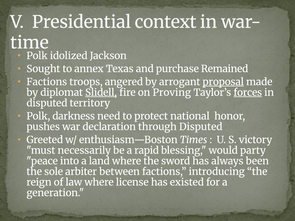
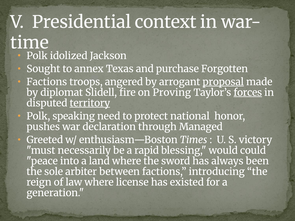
Remained: Remained -> Forgotten
Slidell underline: present -> none
territory underline: none -> present
darkness: darkness -> speaking
through Disputed: Disputed -> Managed
party: party -> could
